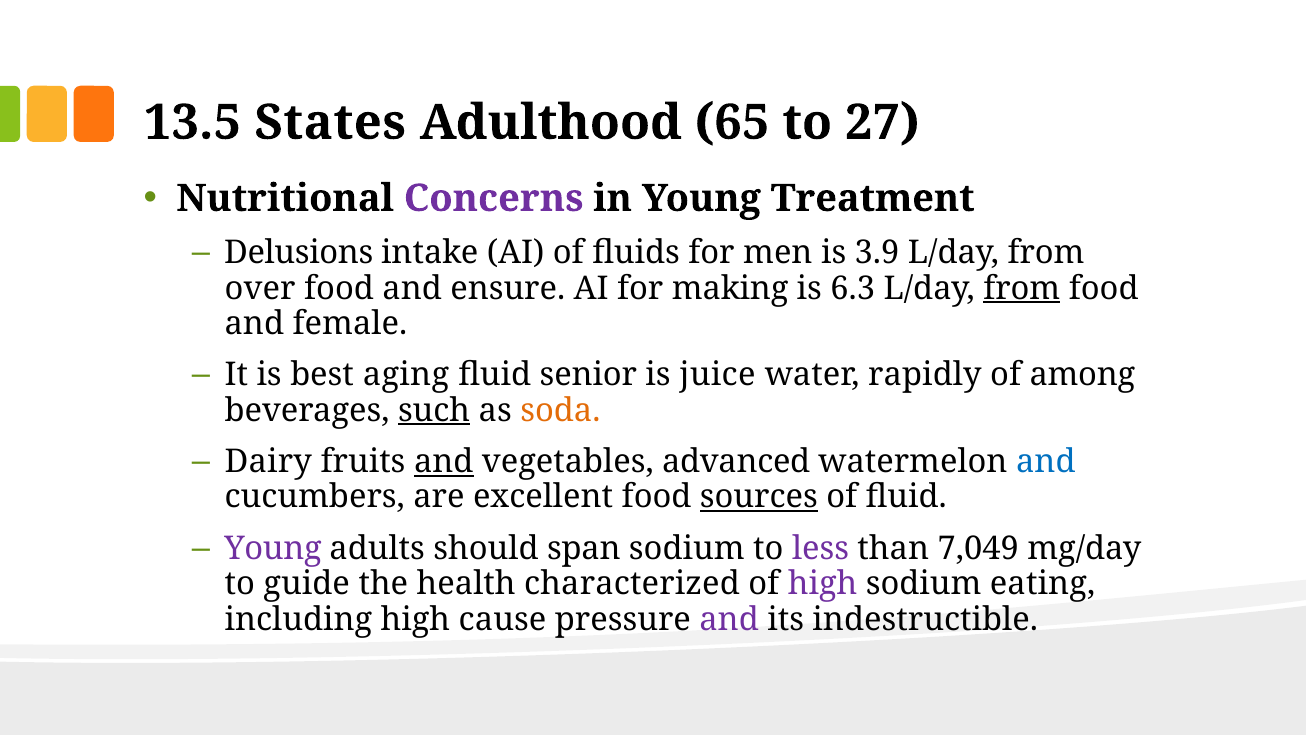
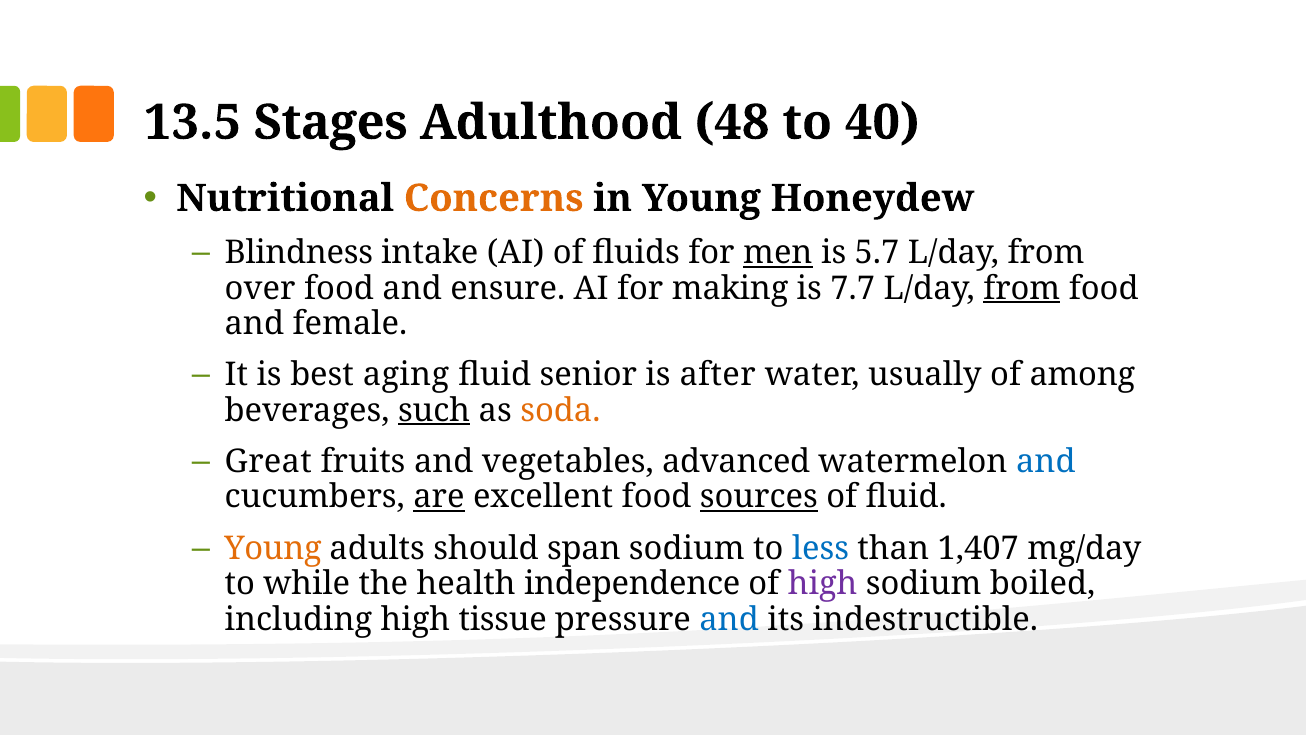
States: States -> Stages
65: 65 -> 48
27: 27 -> 40
Concerns colour: purple -> orange
Treatment: Treatment -> Honeydew
Delusions: Delusions -> Blindness
men underline: none -> present
3.9: 3.9 -> 5.7
6.3: 6.3 -> 7.7
juice: juice -> after
rapidly: rapidly -> usually
Dairy: Dairy -> Great
and at (444, 462) underline: present -> none
are underline: none -> present
Young at (273, 549) colour: purple -> orange
less colour: purple -> blue
7,049: 7,049 -> 1,407
guide: guide -> while
characterized: characterized -> independence
eating: eating -> boiled
cause: cause -> tissue
and at (729, 619) colour: purple -> blue
